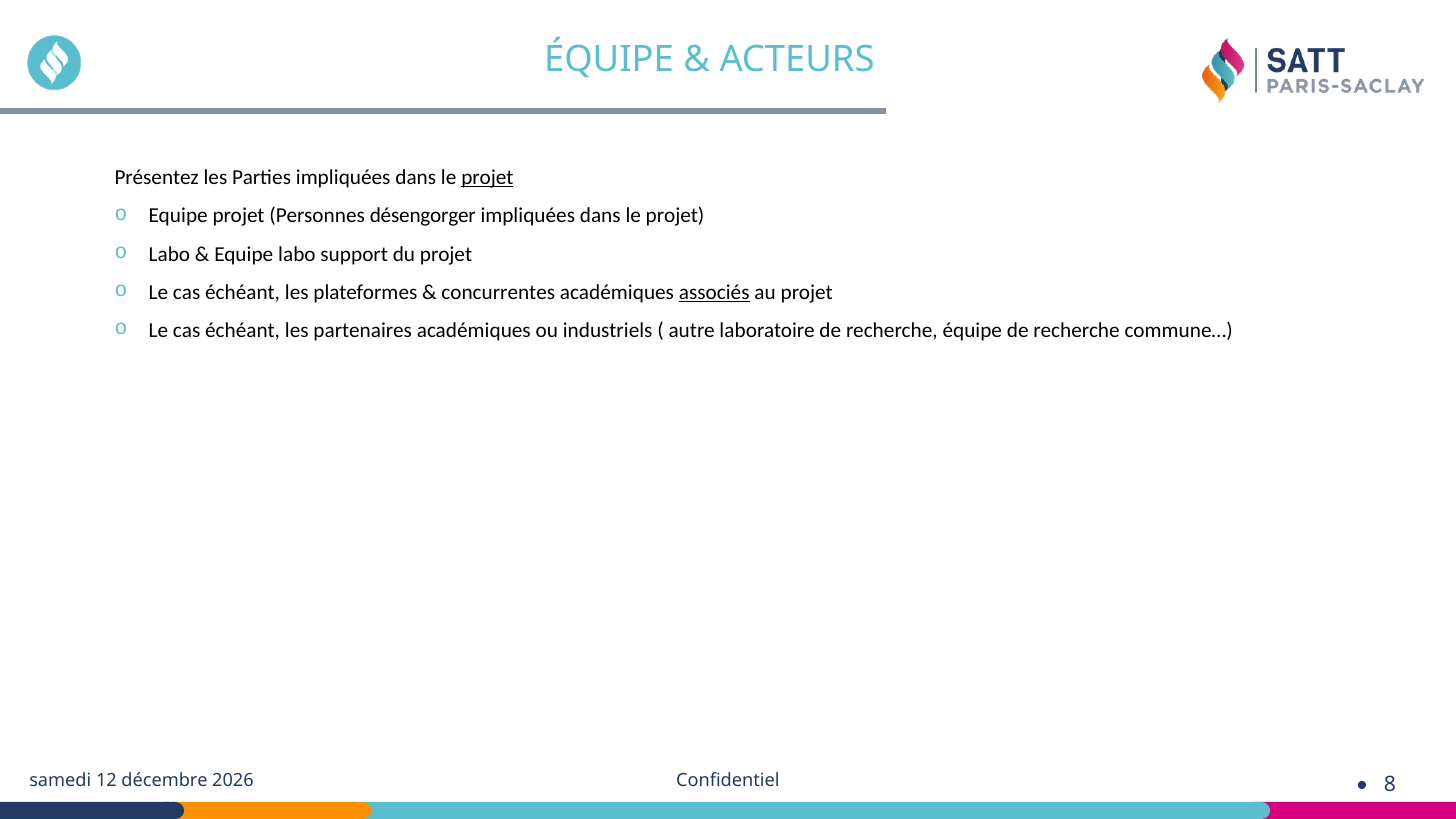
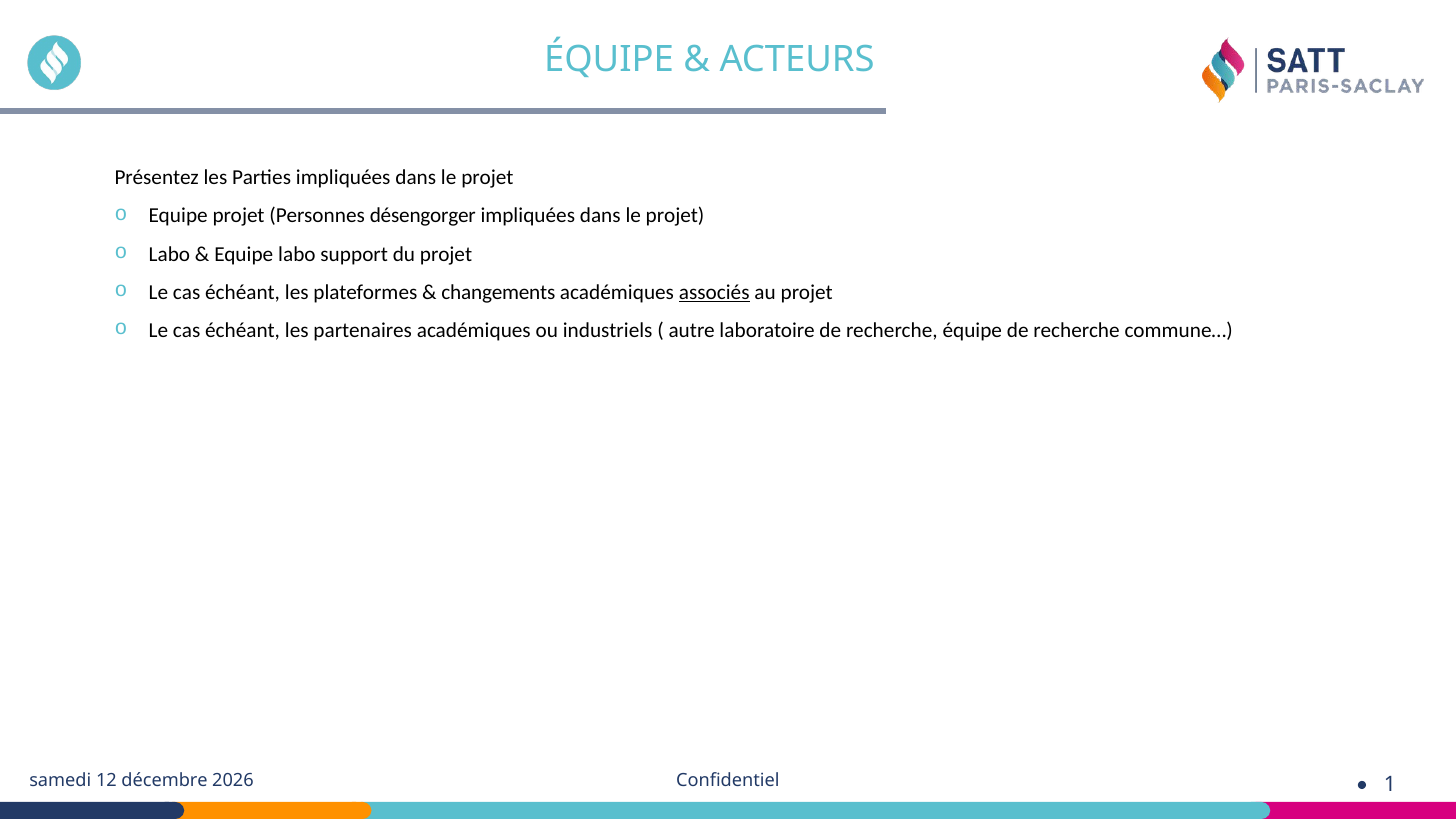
projet at (487, 178) underline: present -> none
concurrentes: concurrentes -> changements
8: 8 -> 1
